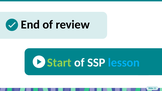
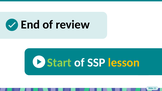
lesson colour: light blue -> yellow
